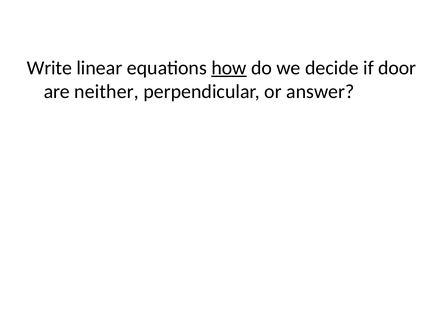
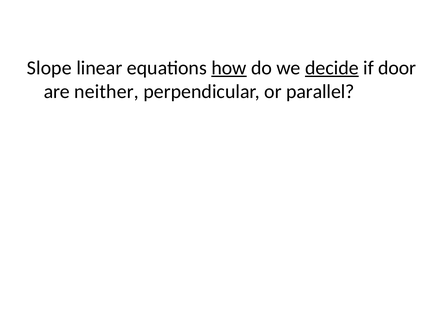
Write: Write -> Slope
decide underline: none -> present
answer: answer -> parallel
